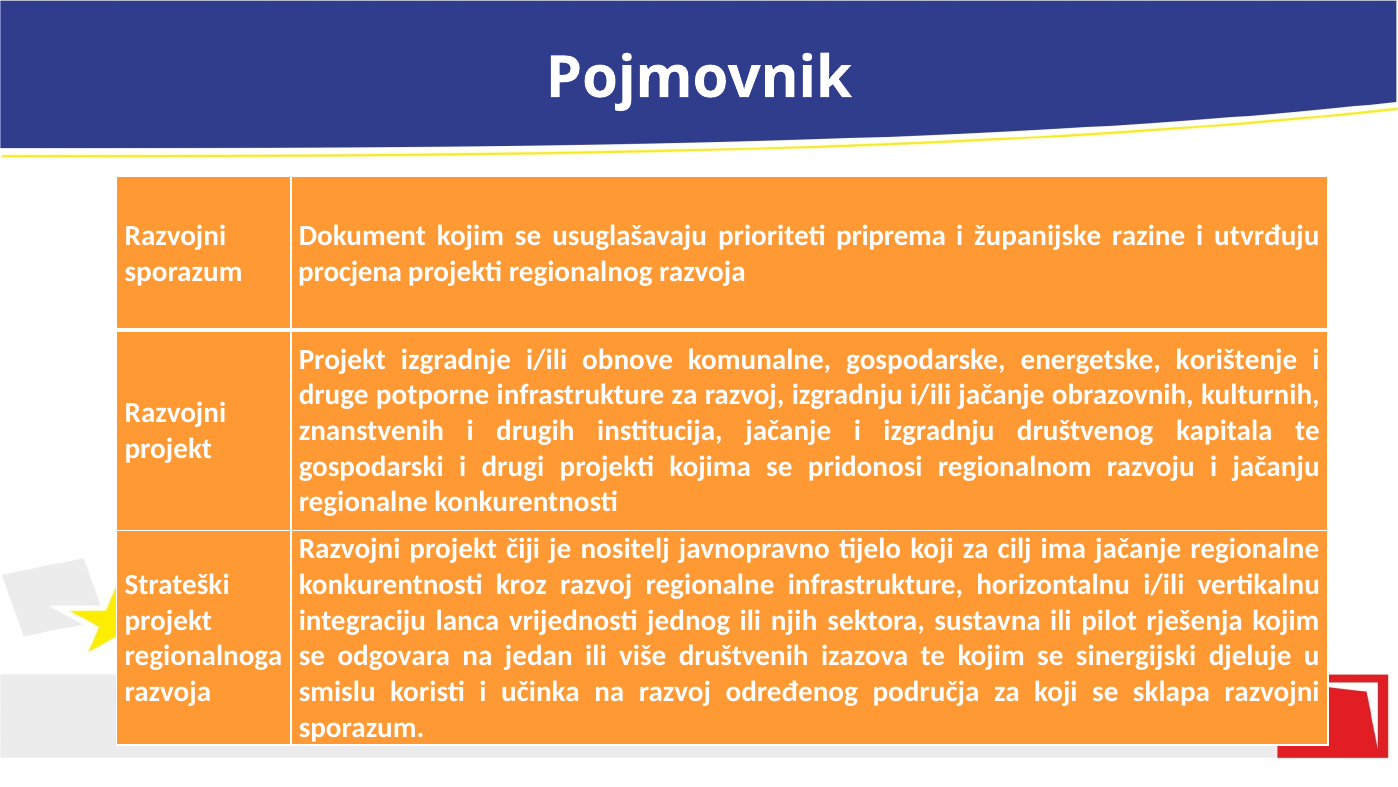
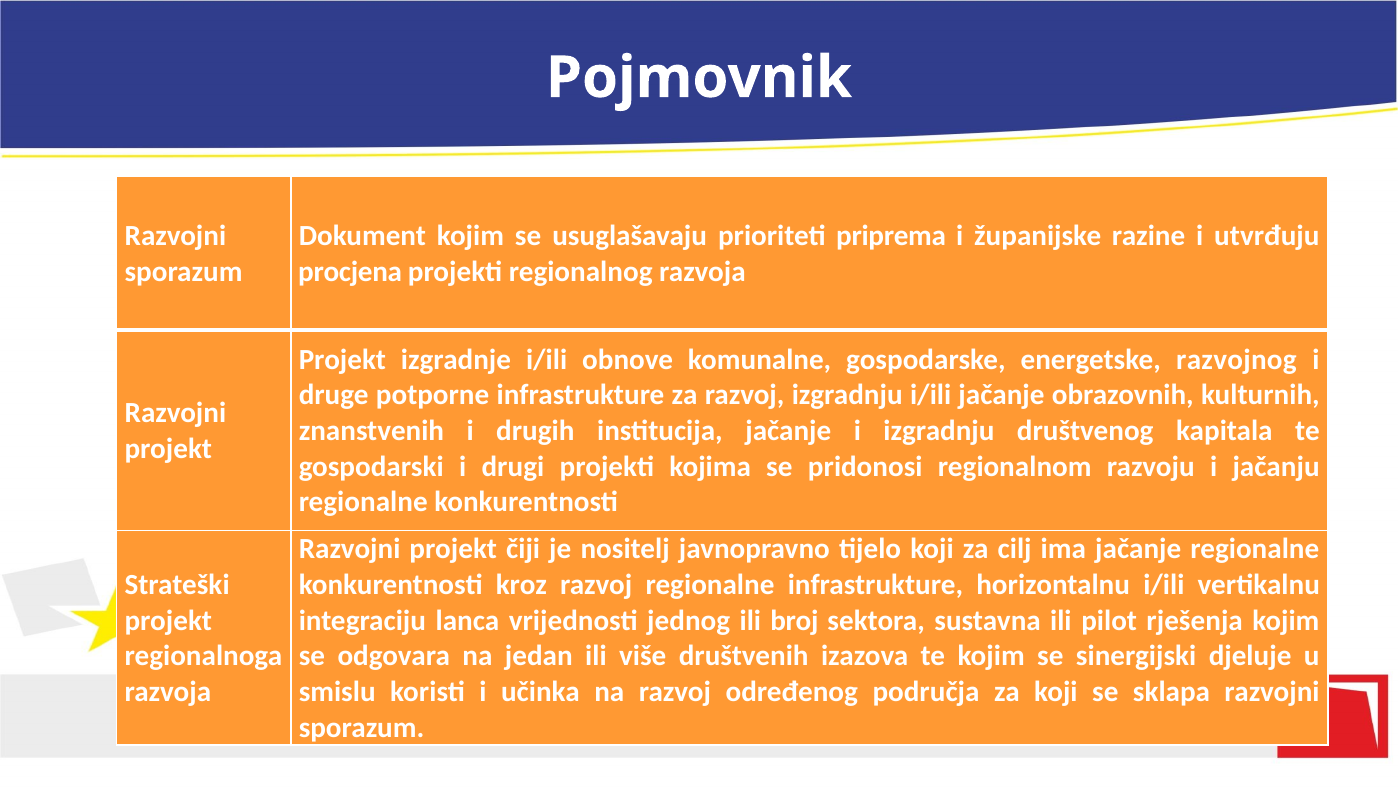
korištenje: korištenje -> razvojnog
njih: njih -> broj
